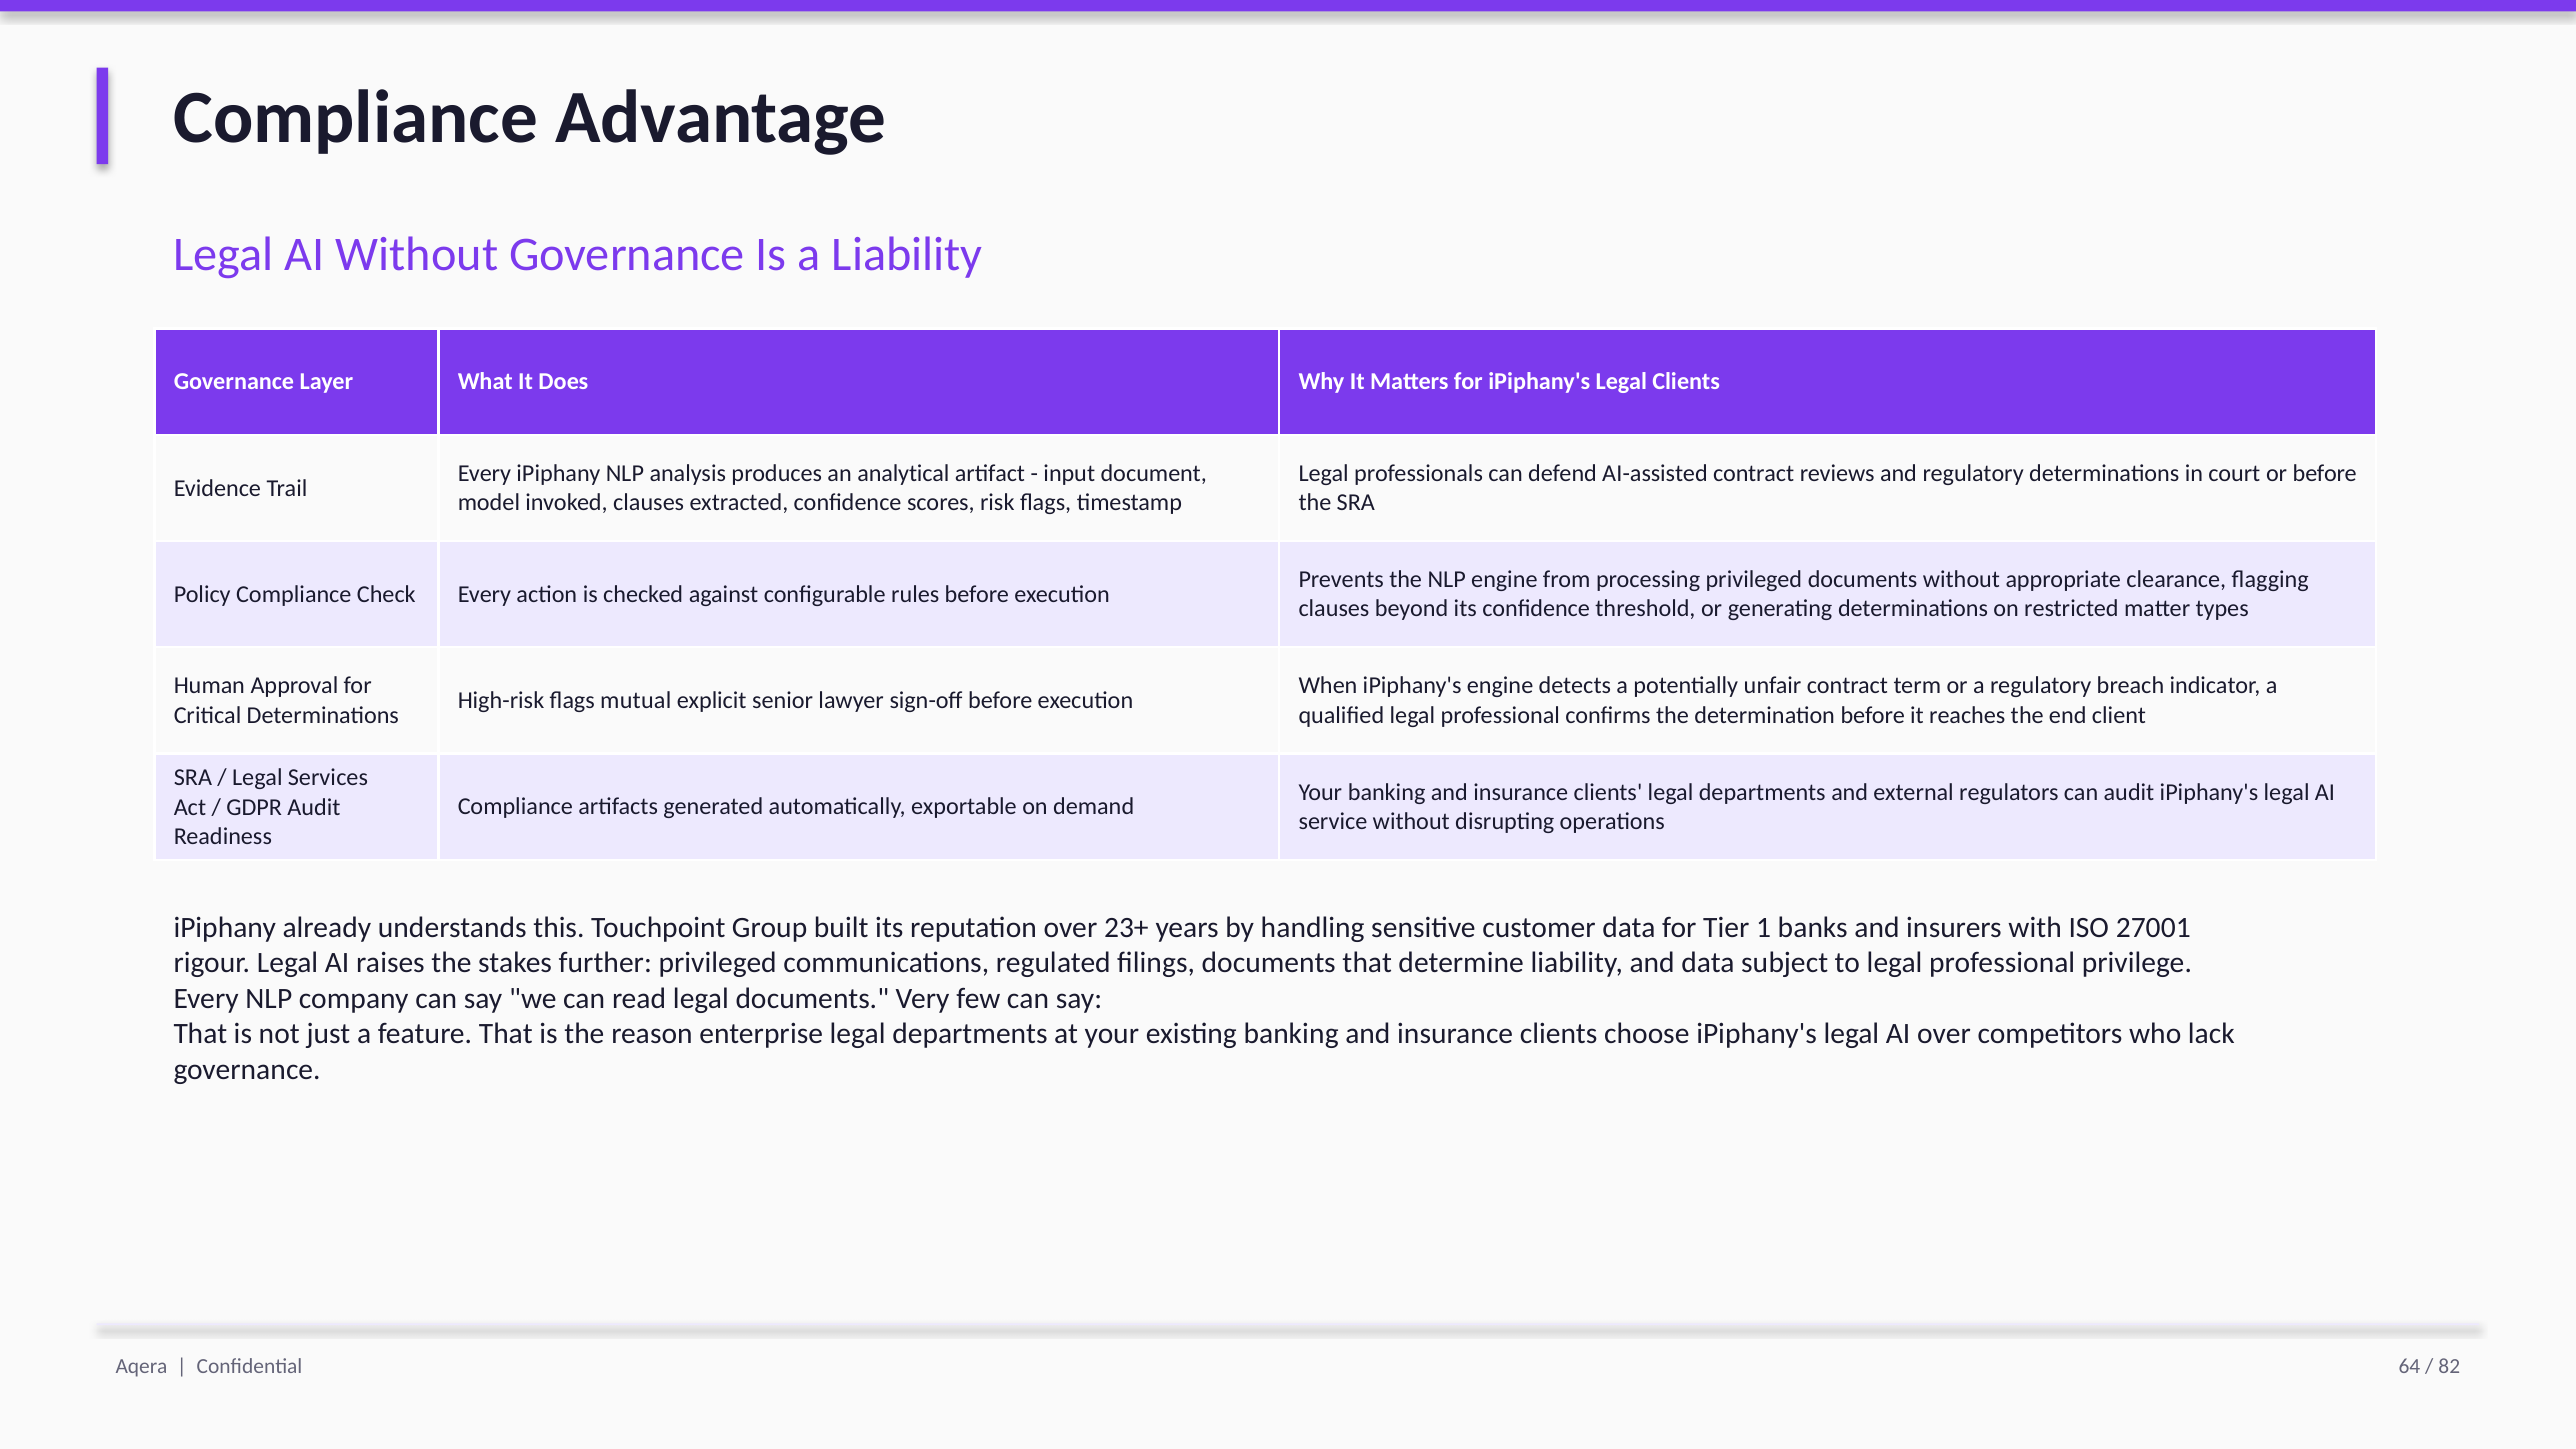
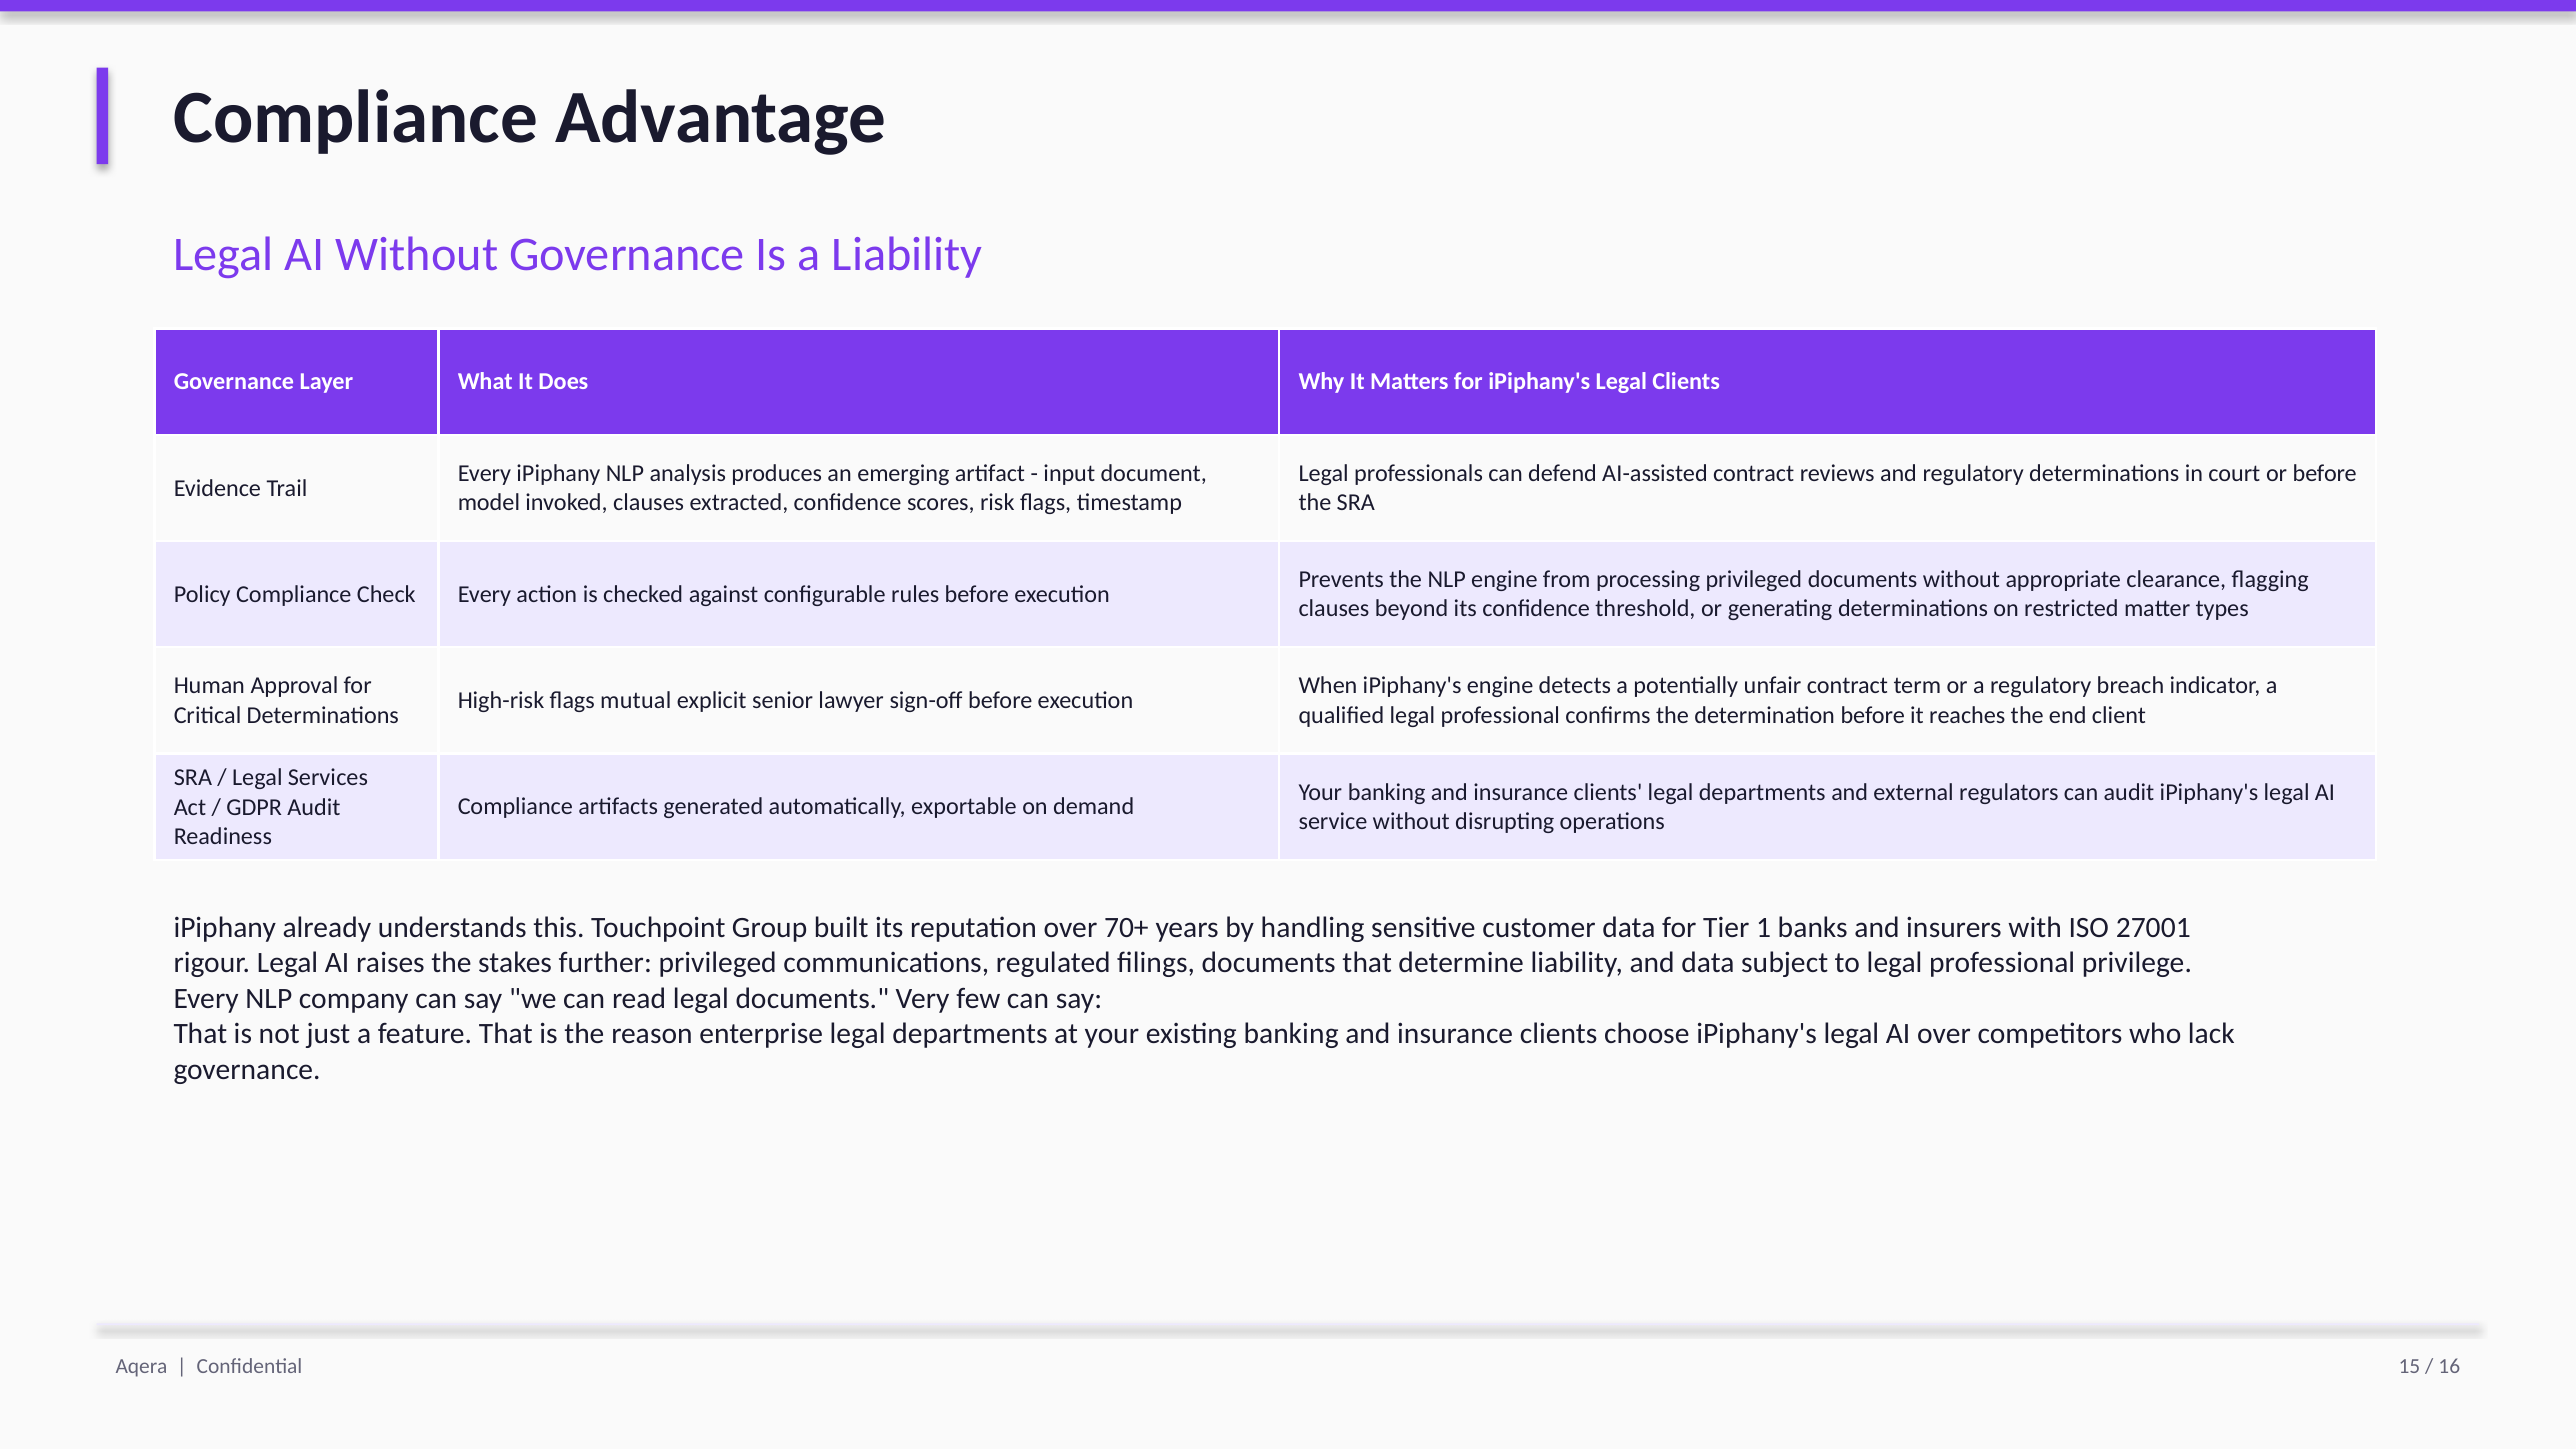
analytical: analytical -> emerging
23+: 23+ -> 70+
64: 64 -> 15
82: 82 -> 16
